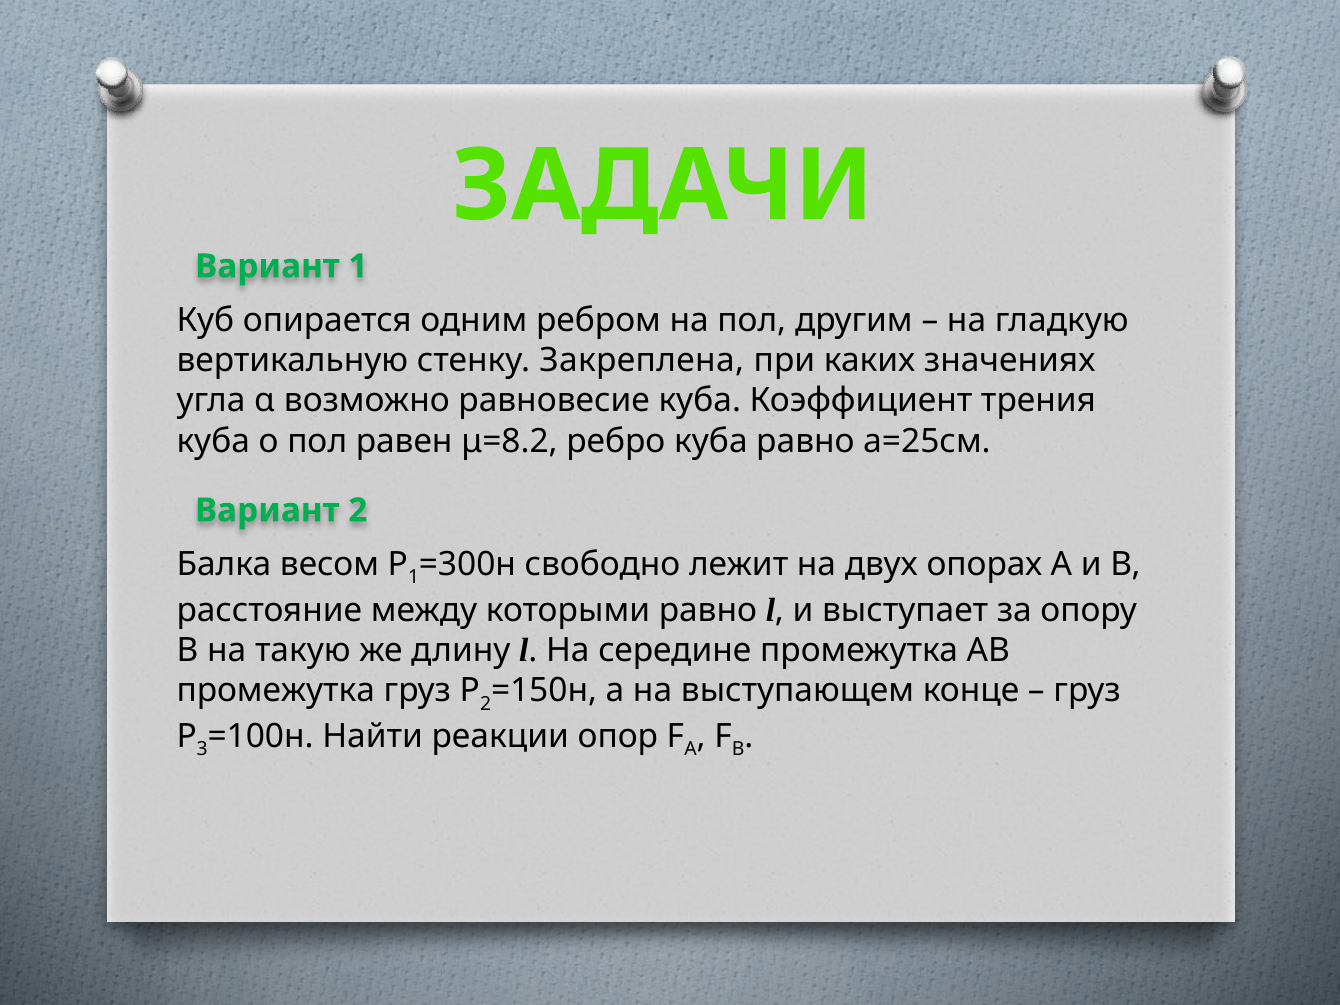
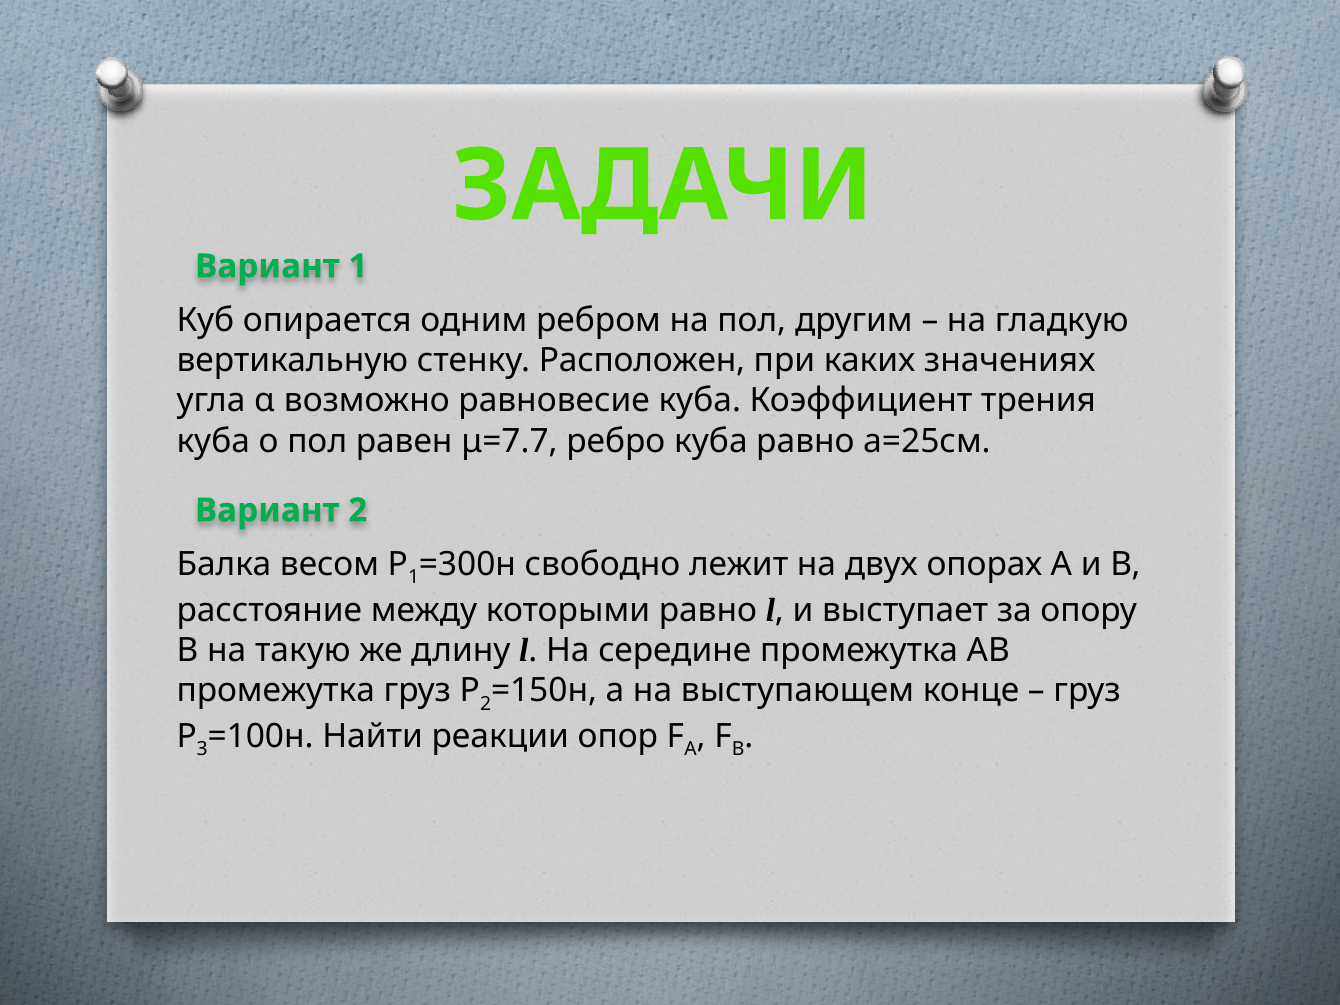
Закреплена: Закреплена -> Расположен
μ=8.2: μ=8.2 -> μ=7.7
